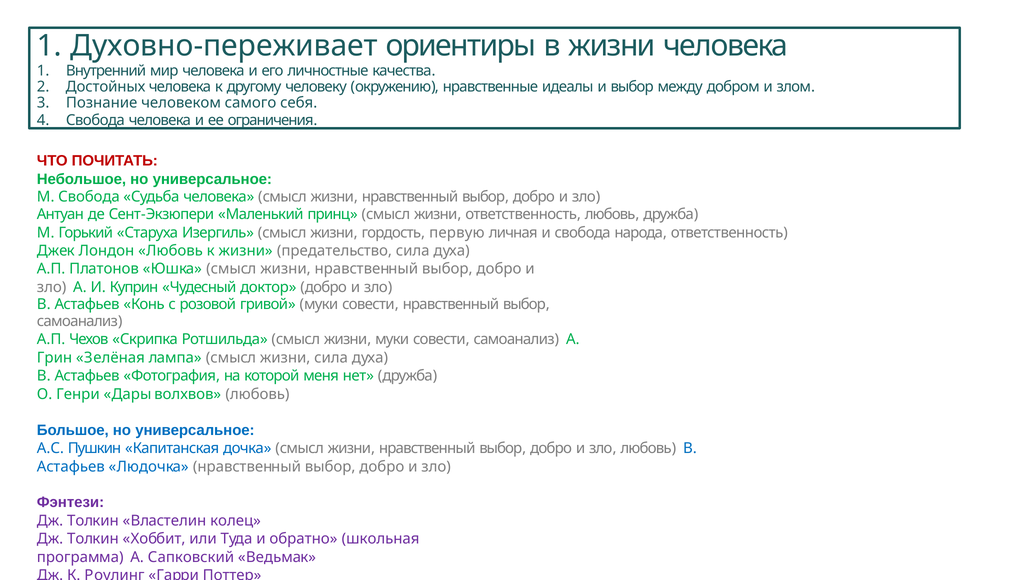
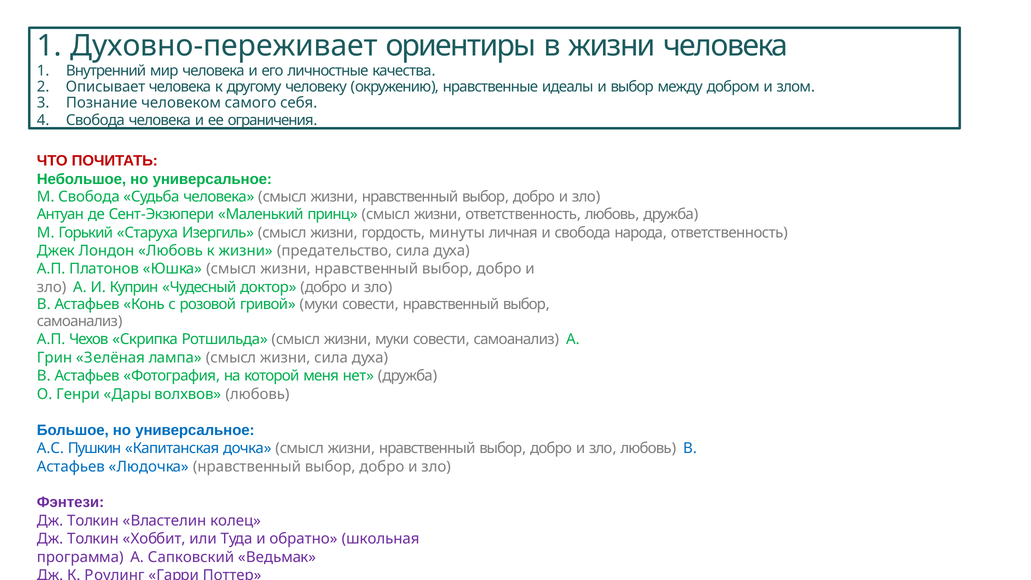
Достойных: Достойных -> Описывает
первую: первую -> минуты
